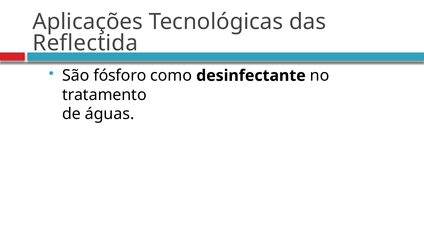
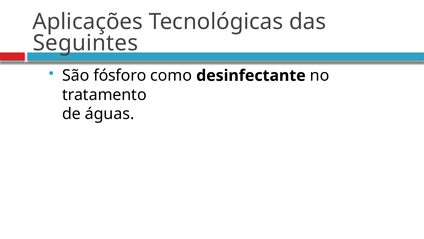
Reflectida: Reflectida -> Seguintes
